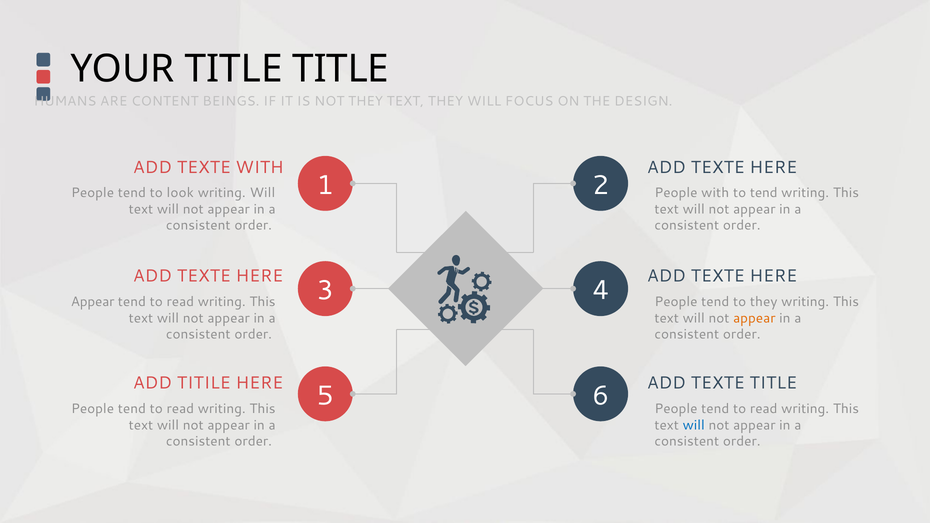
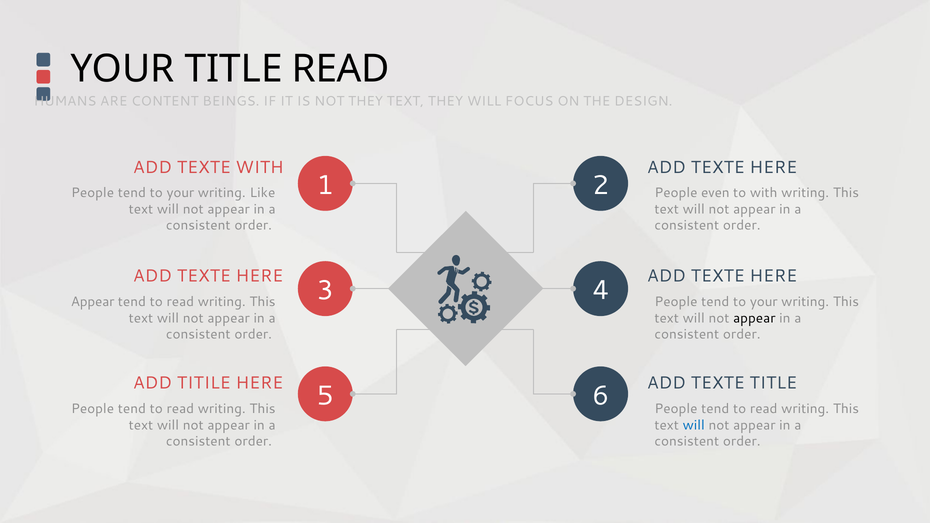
TITLE TITLE: TITLE -> READ
look at (180, 193): look -> your
writing Will: Will -> Like
People with: with -> even
to tend: tend -> with
they at (764, 302): they -> your
appear at (754, 318) colour: orange -> black
